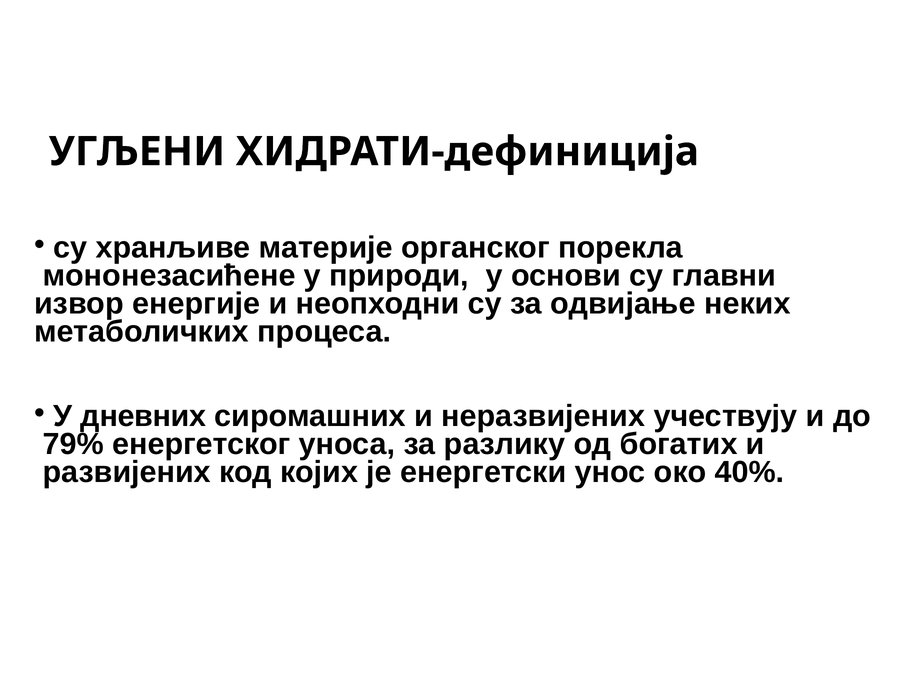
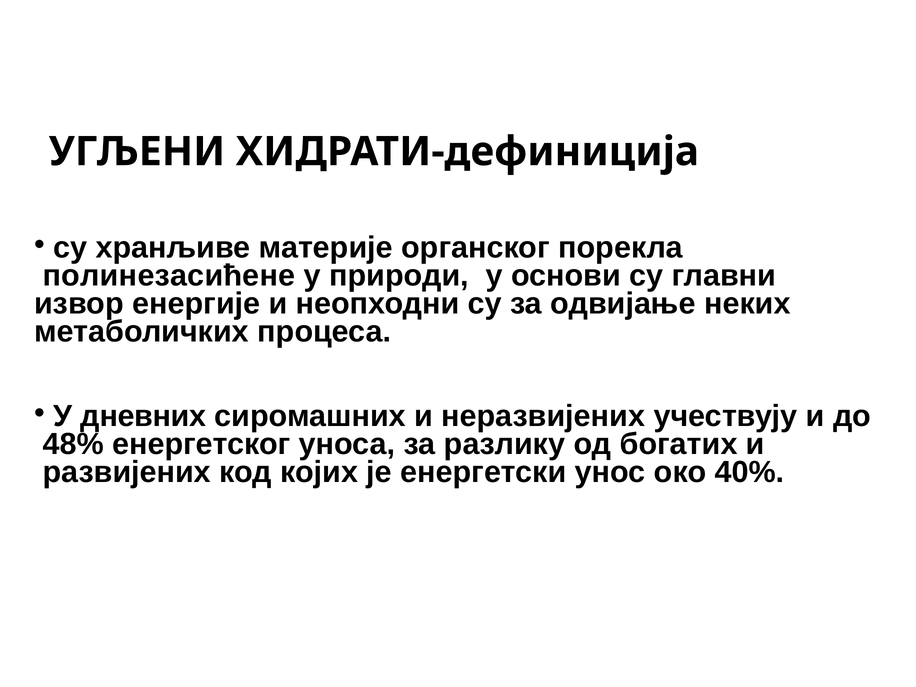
мононезасићене: мононезасићене -> полинезасићене
79%: 79% -> 48%
